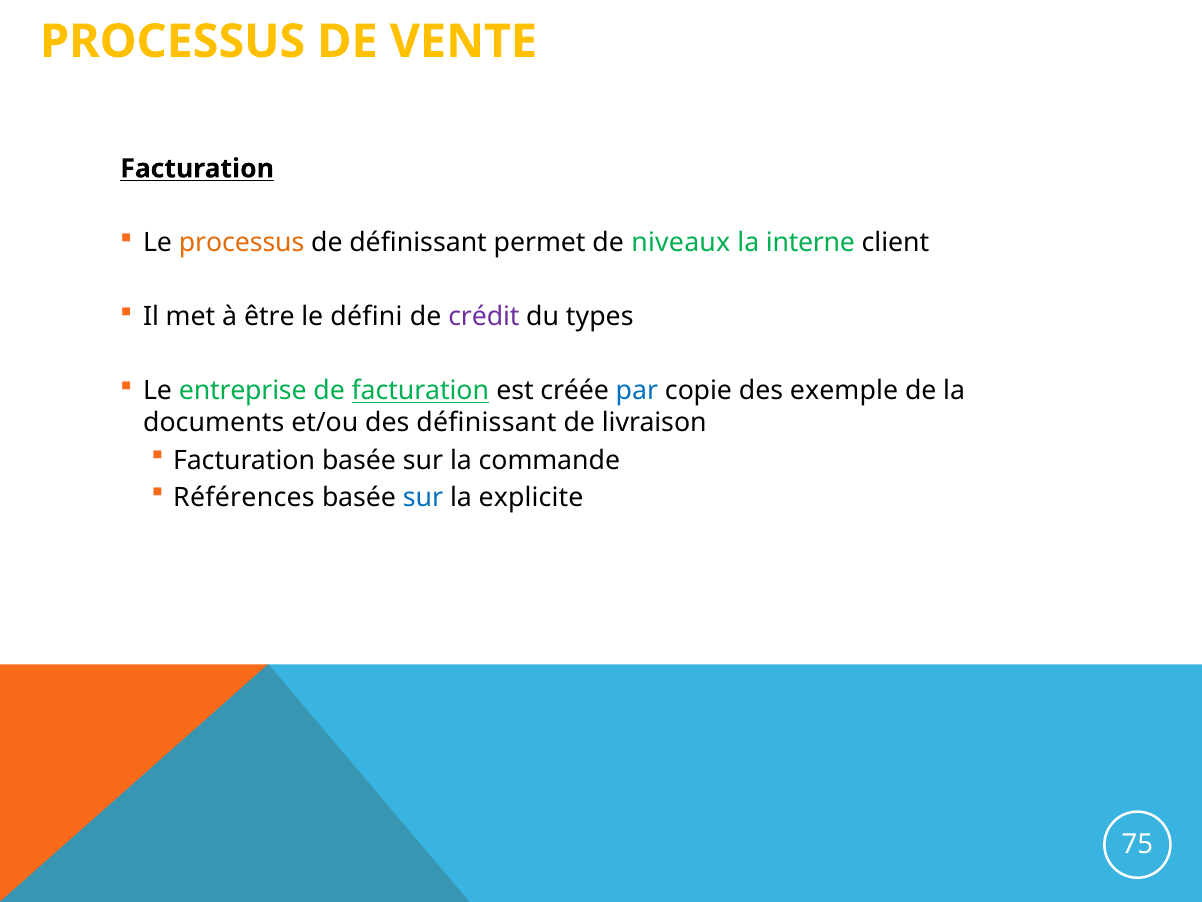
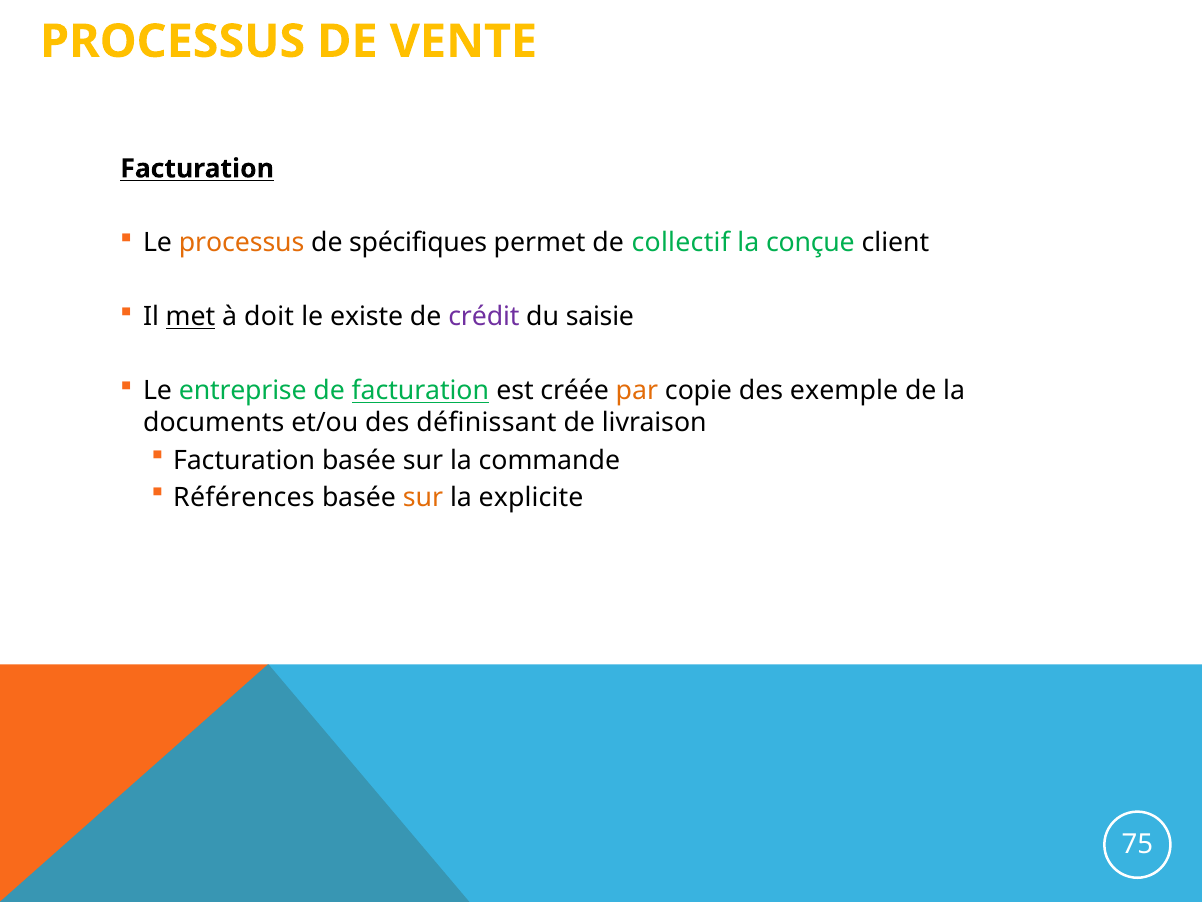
de définissant: définissant -> spécifiques
niveaux: niveaux -> collectif
interne: interne -> conçue
met underline: none -> present
être: être -> doit
défini: défini -> existe
types: types -> saisie
par colour: blue -> orange
sur at (423, 497) colour: blue -> orange
